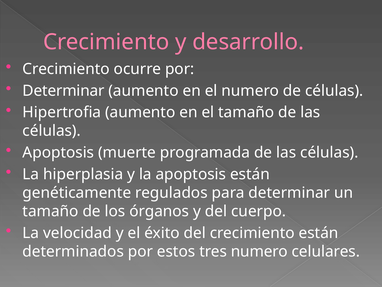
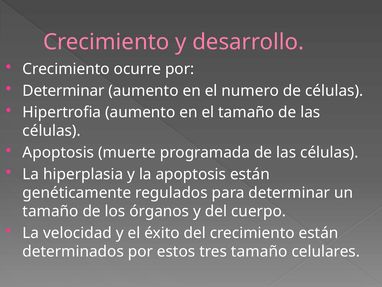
tres numero: numero -> tamaño
